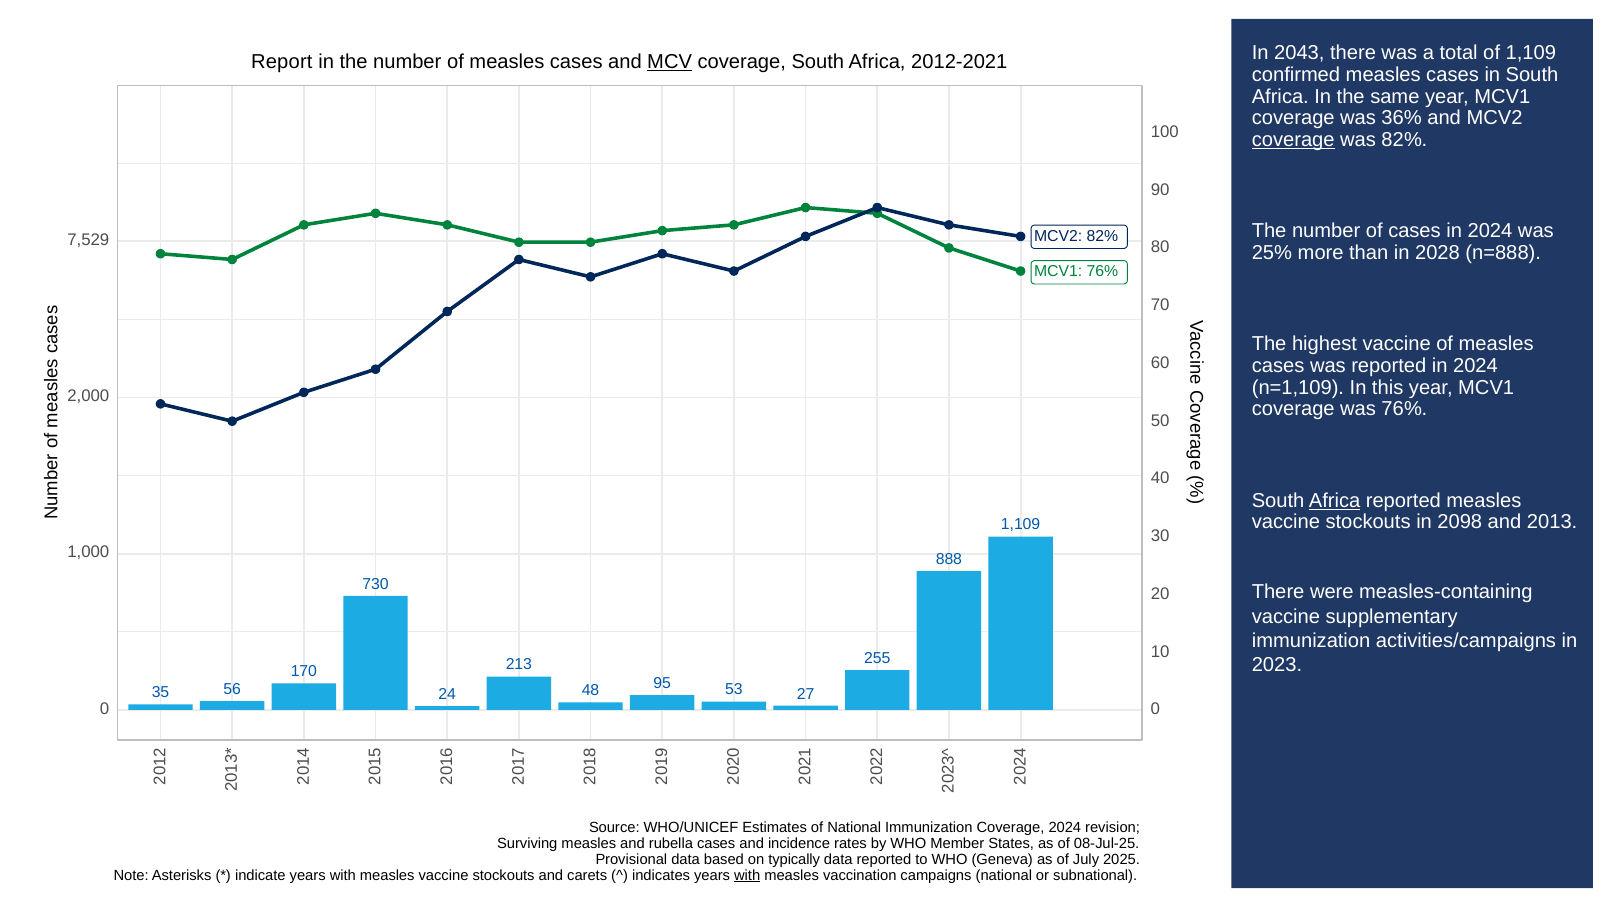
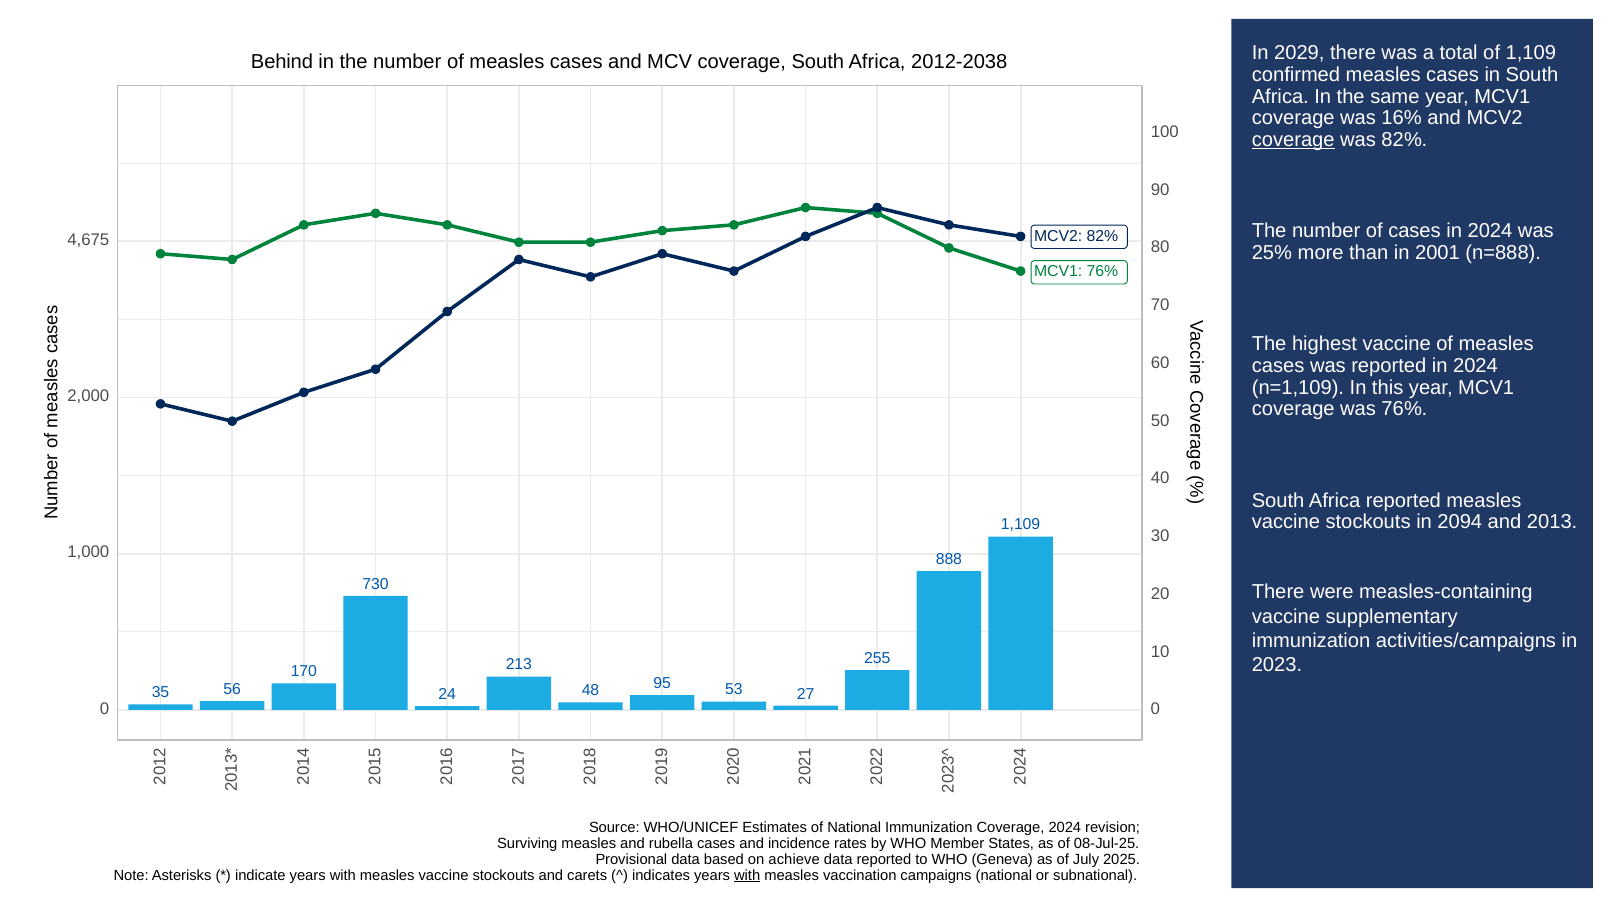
2043: 2043 -> 2029
Report: Report -> Behind
MCV underline: present -> none
2012-2021: 2012-2021 -> 2012-2038
36%: 36% -> 16%
7,529: 7,529 -> 4,675
2028: 2028 -> 2001
Africa at (1335, 501) underline: present -> none
2098: 2098 -> 2094
typically: typically -> achieve
